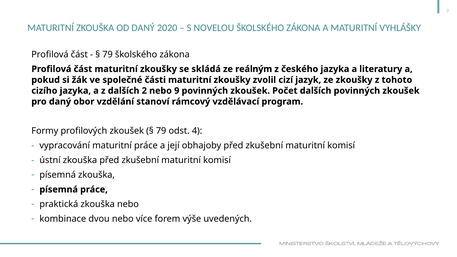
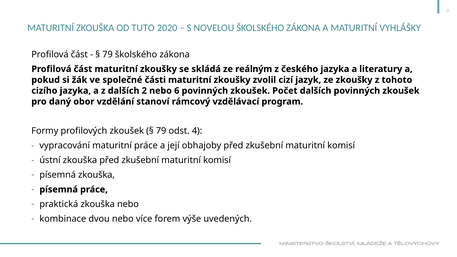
OD DANÝ: DANÝ -> TUTO
nebo 9: 9 -> 6
